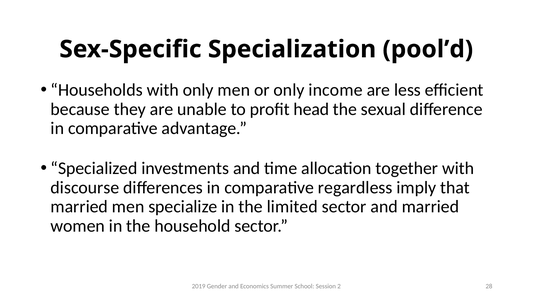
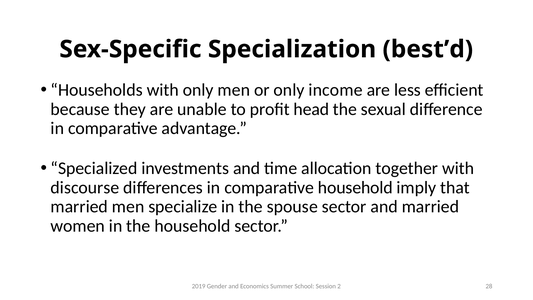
pool’d: pool’d -> best’d
comparative regardless: regardless -> household
limited: limited -> spouse
